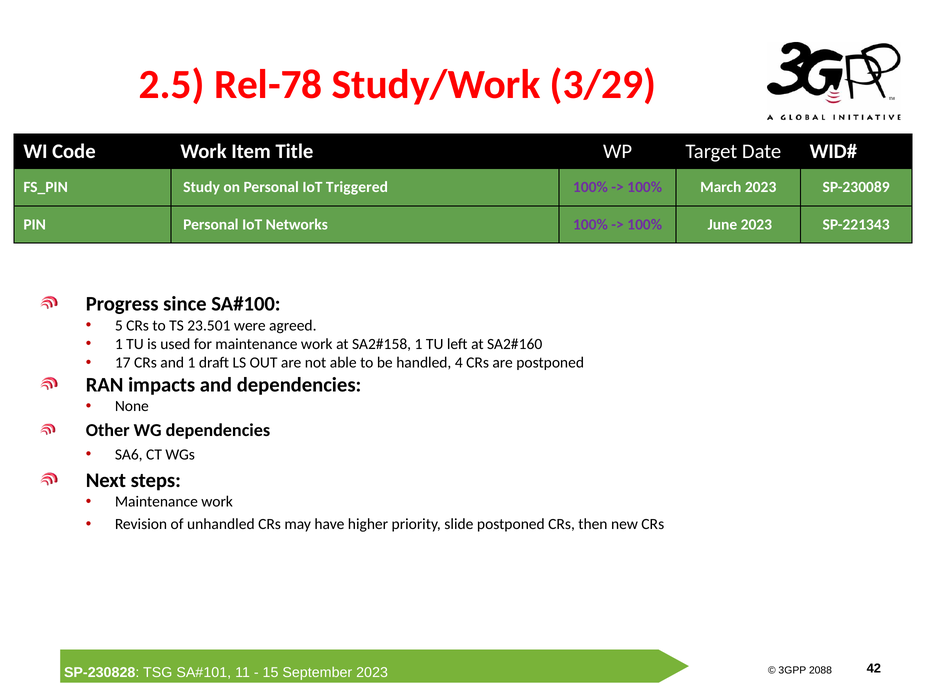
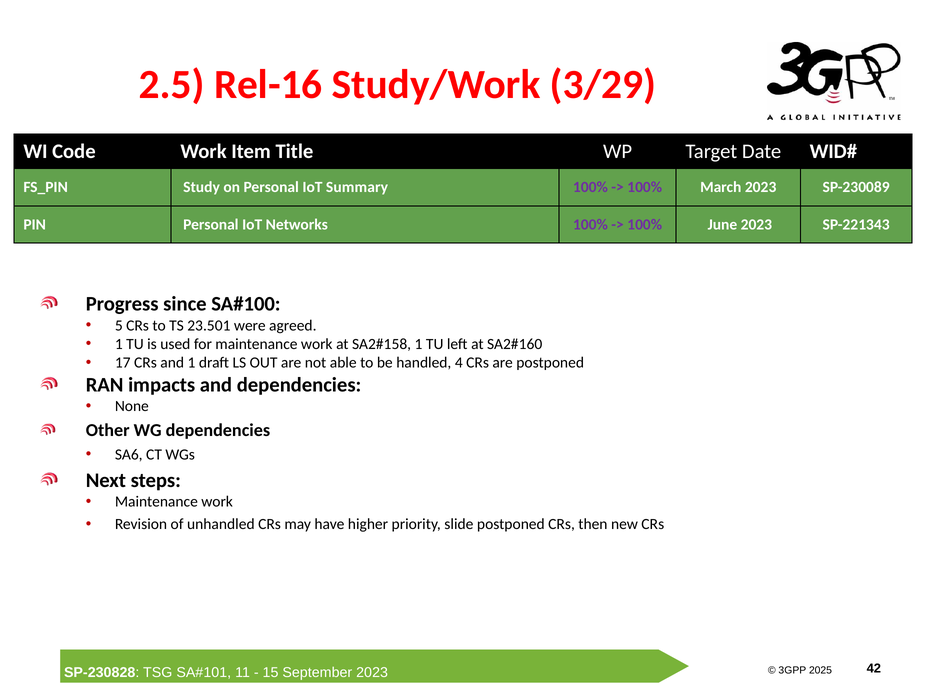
Rel-78: Rel-78 -> Rel-16
Triggered: Triggered -> Summary
2088: 2088 -> 2025
